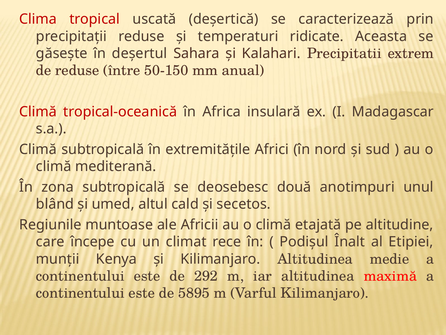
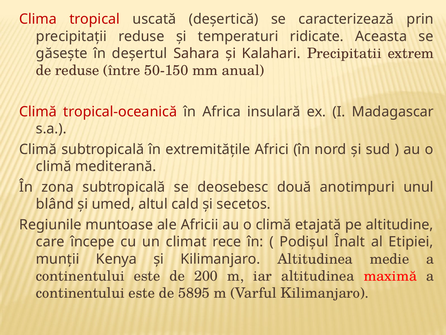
292: 292 -> 200
